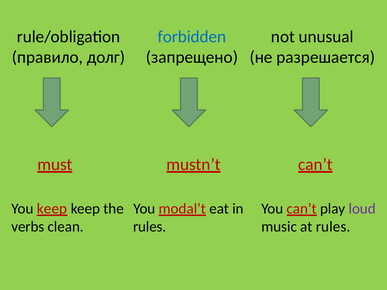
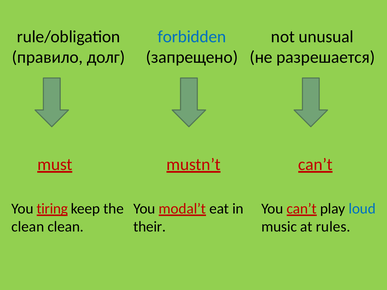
You keep: keep -> tiring
loud colour: purple -> blue
verbs at (28, 227): verbs -> clean
rules at (150, 227): rules -> their
